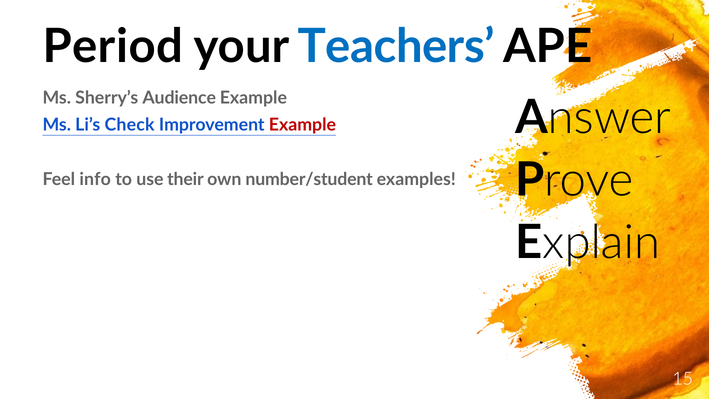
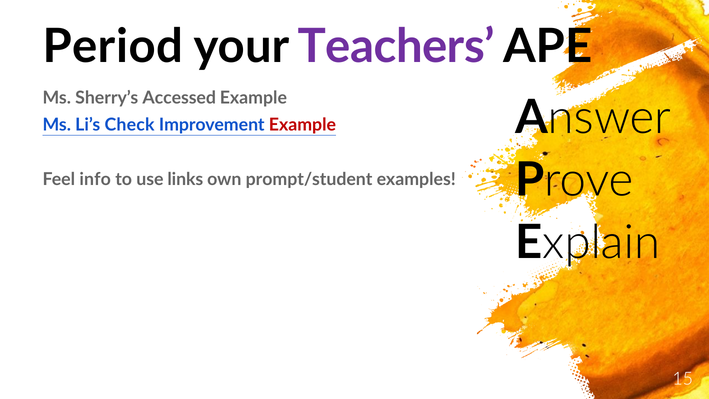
Teachers colour: blue -> purple
Audience: Audience -> Accessed
their: their -> links
number/student: number/student -> prompt/student
